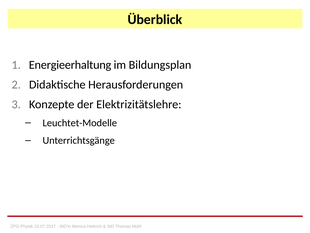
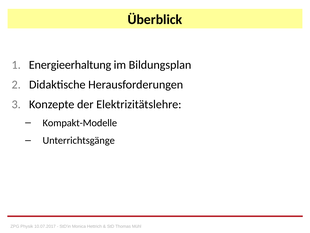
Leuchtet-Modelle: Leuchtet-Modelle -> Kompakt-Modelle
